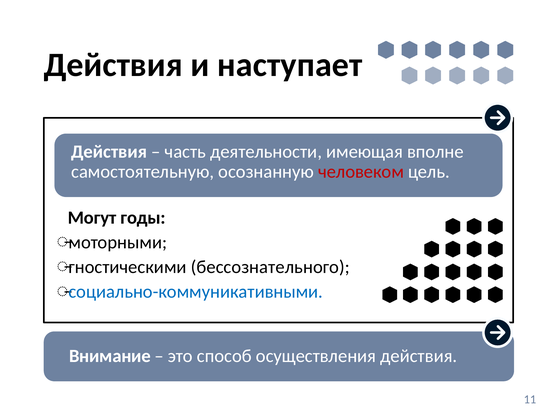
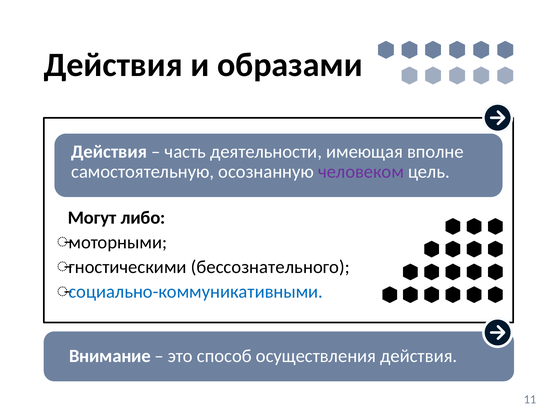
наступает: наступает -> образами
человеком colour: red -> purple
годы: годы -> либо
